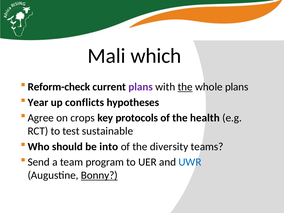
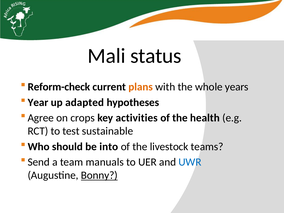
which: which -> status
plans at (141, 87) colour: purple -> orange
the at (185, 87) underline: present -> none
whole plans: plans -> years
conflicts: conflicts -> adapted
protocols: protocols -> activities
diversity: diversity -> livestock
program: program -> manuals
